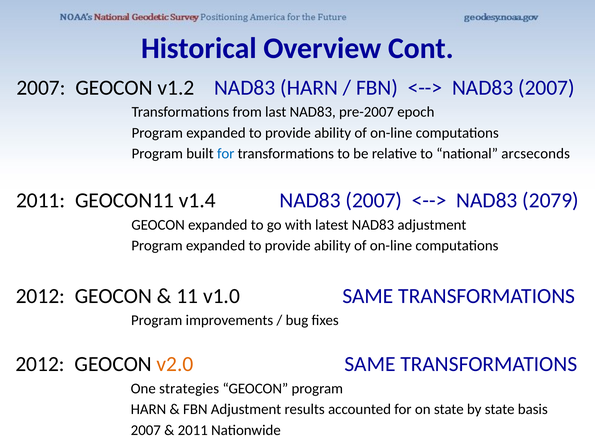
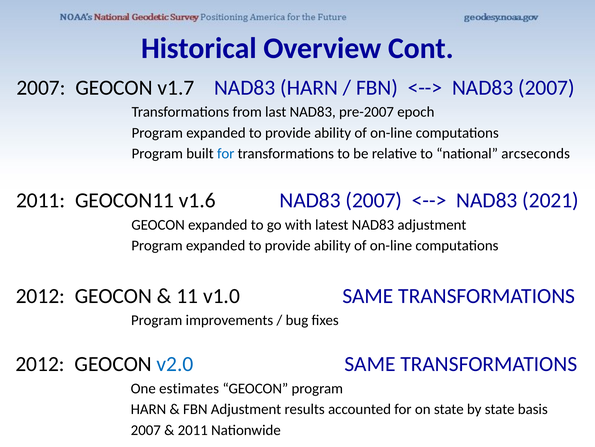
v1.2: v1.2 -> v1.7
v1.4: v1.4 -> v1.6
2079: 2079 -> 2021
v2.0 colour: orange -> blue
strategies: strategies -> estimates
